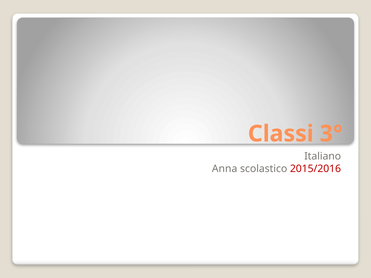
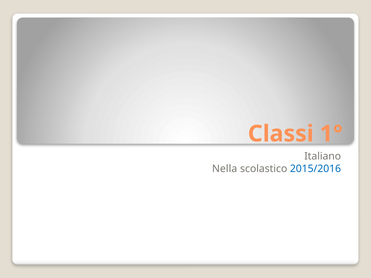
3°: 3° -> 1°
Anna: Anna -> Nella
2015/2016 colour: red -> blue
